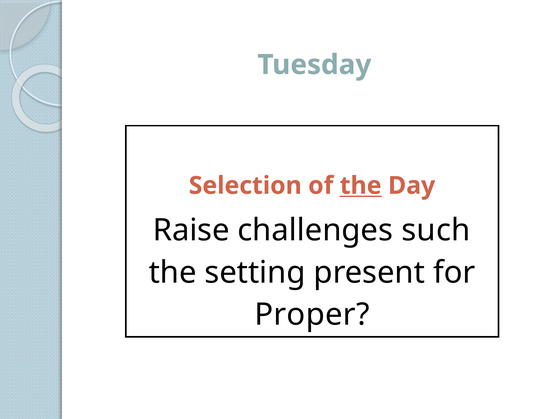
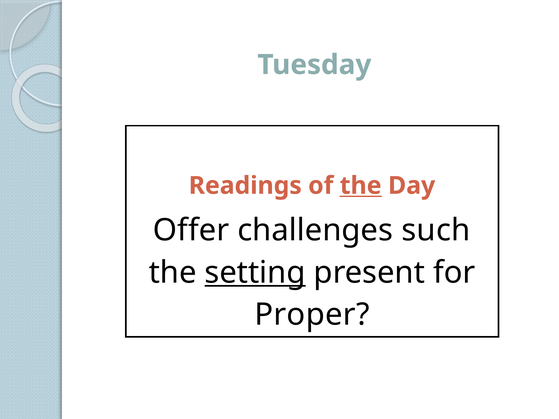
Selection: Selection -> Readings
Raise: Raise -> Offer
setting underline: none -> present
